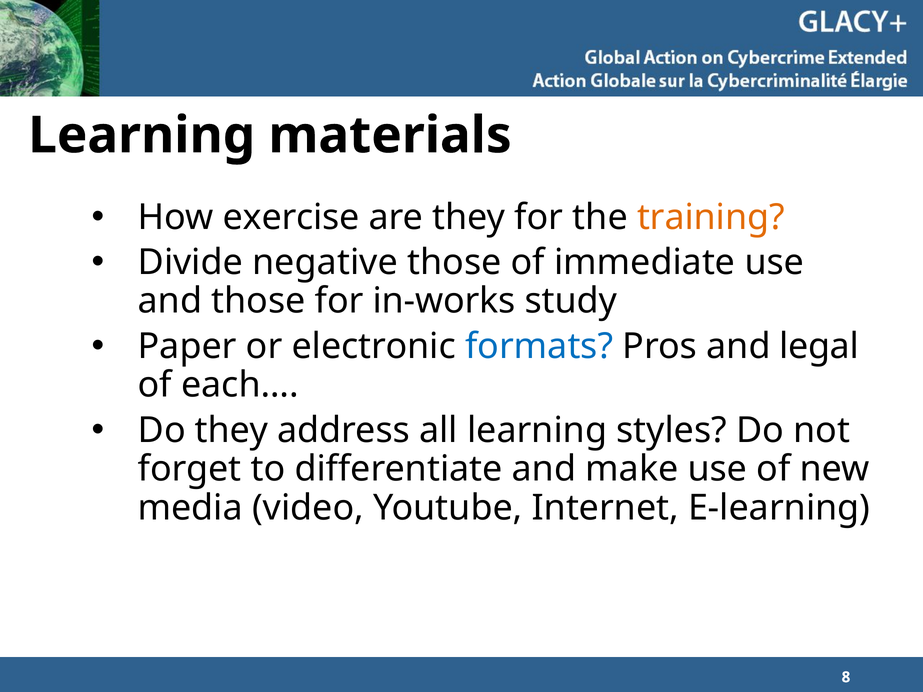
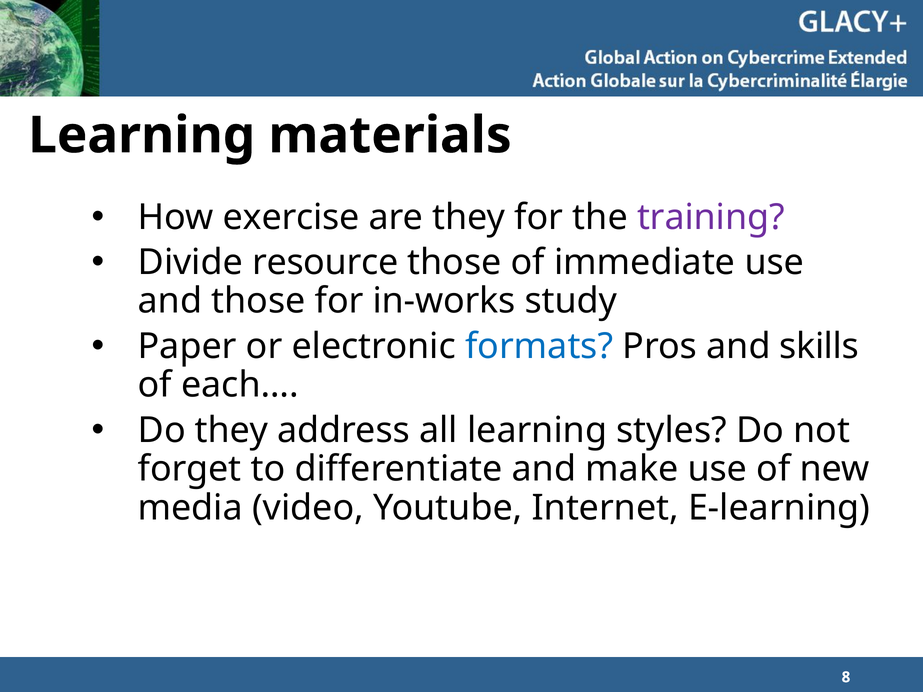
training colour: orange -> purple
negative: negative -> resource
legal: legal -> skills
